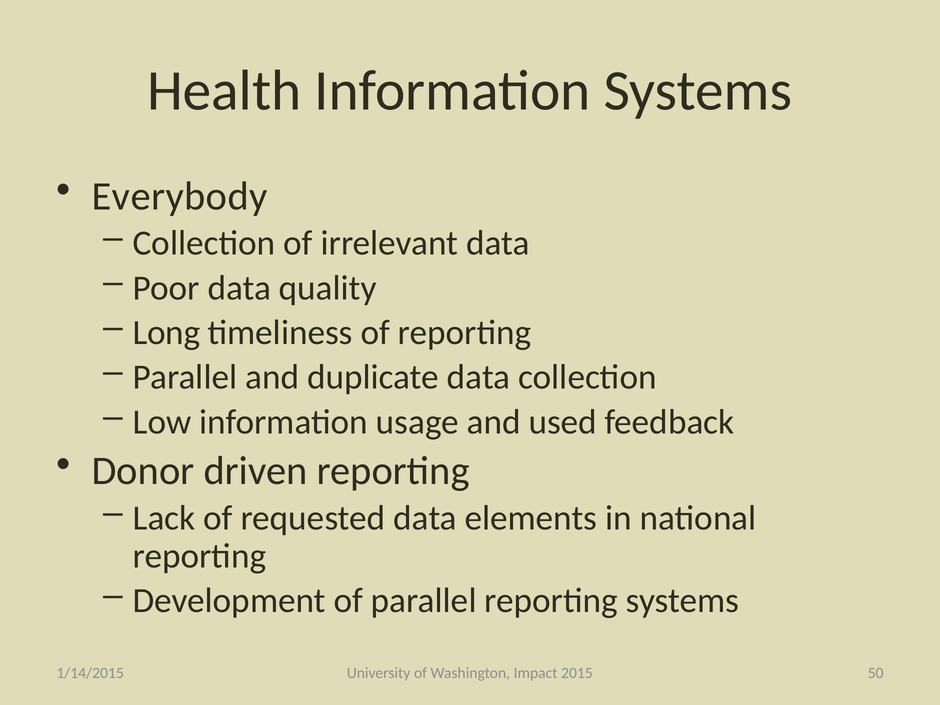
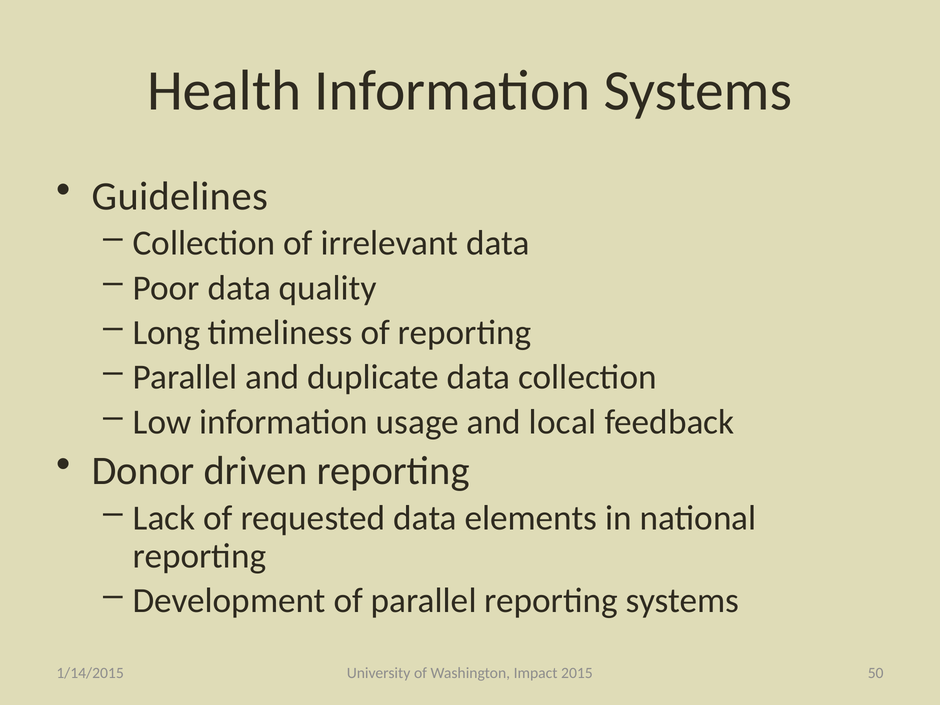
Everybody: Everybody -> Guidelines
used: used -> local
